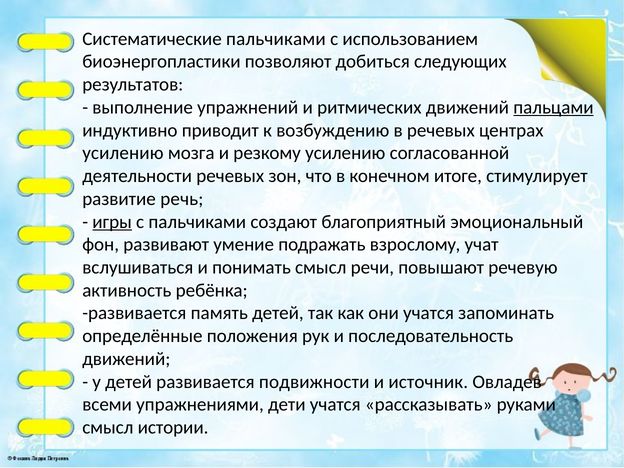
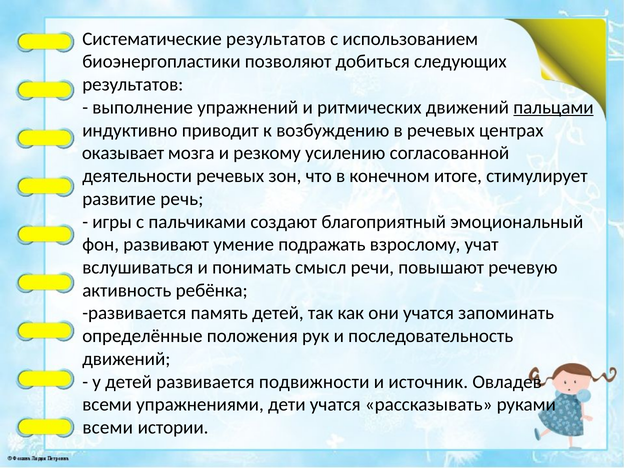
Систематические пальчиками: пальчиками -> результатов
усилению at (123, 153): усилению -> оказывает
игры underline: present -> none
смысл at (108, 428): смысл -> всеми
